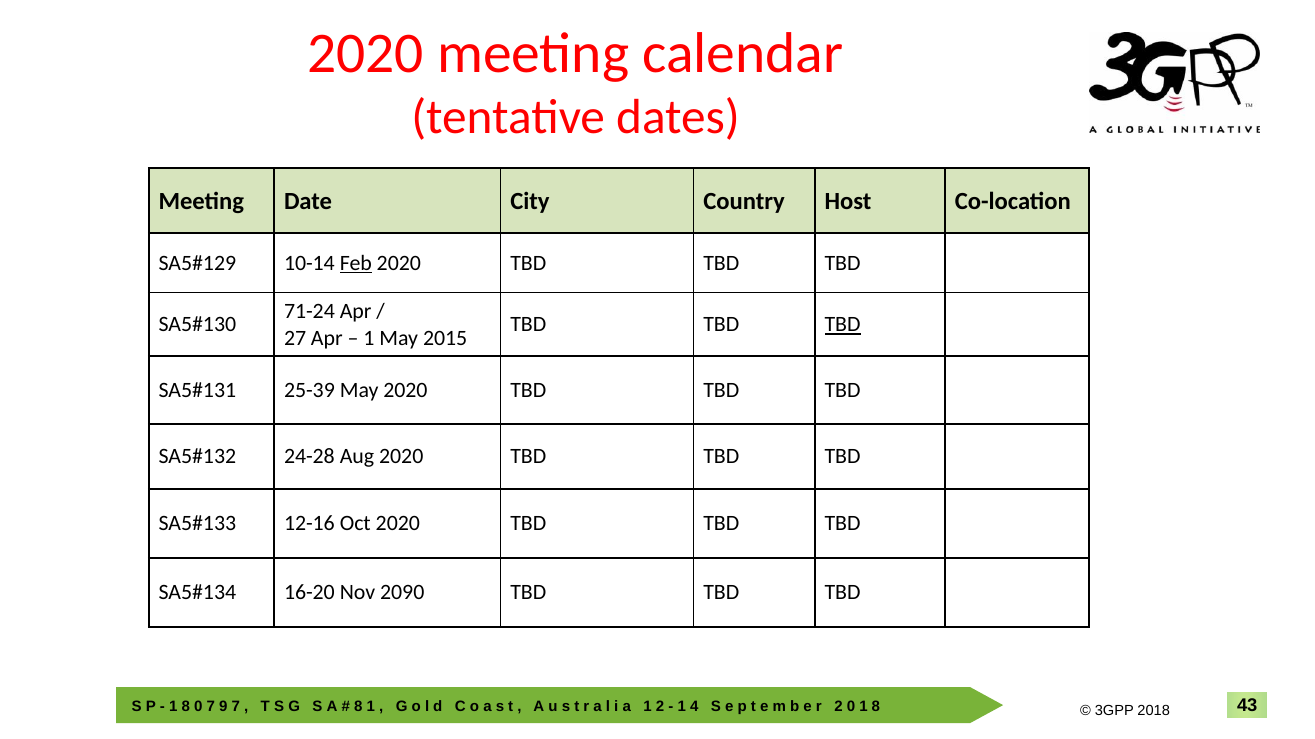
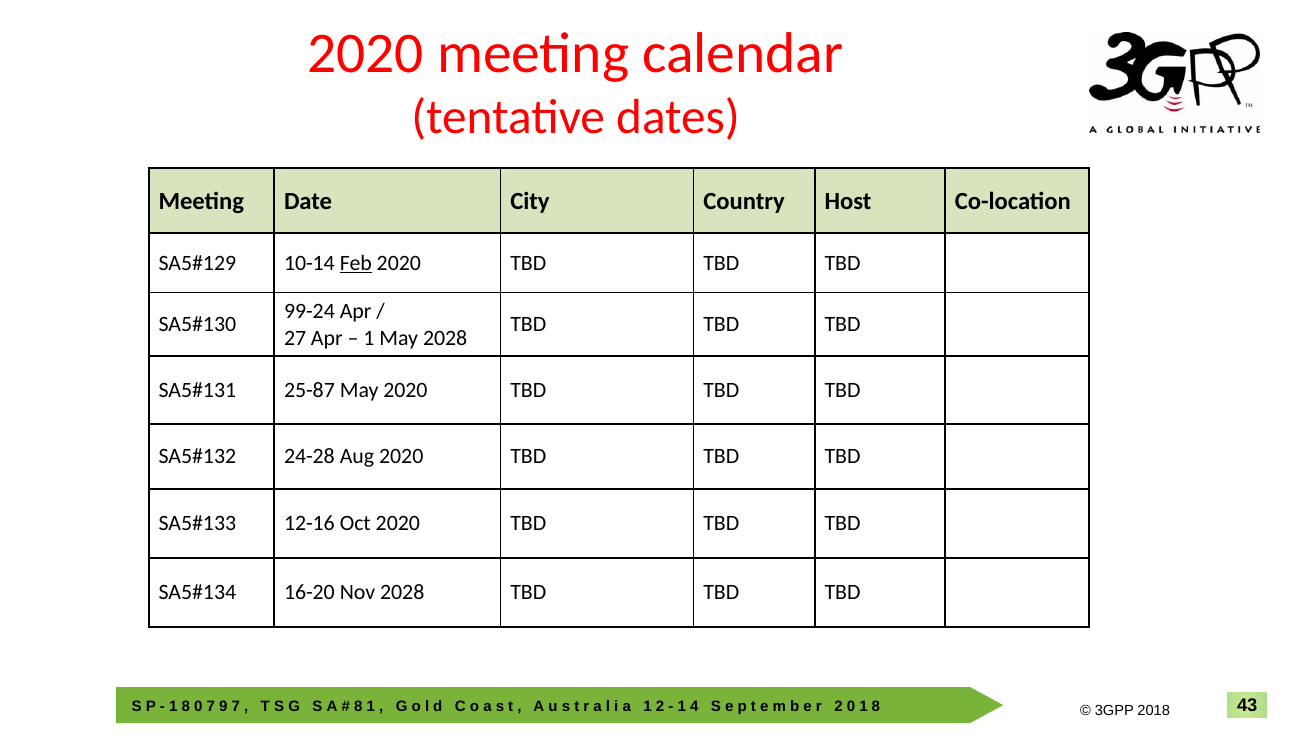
71-24: 71-24 -> 99-24
TBD at (843, 325) underline: present -> none
May 2015: 2015 -> 2028
25-39: 25-39 -> 25-87
Nov 2090: 2090 -> 2028
